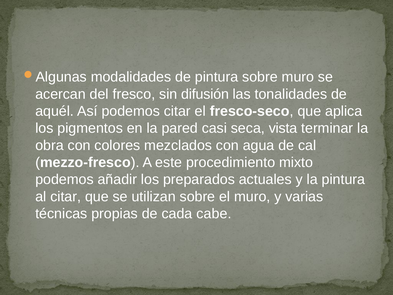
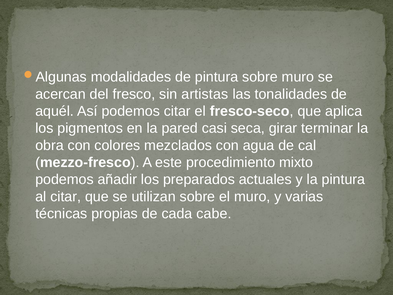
difusión: difusión -> artistas
vista: vista -> girar
